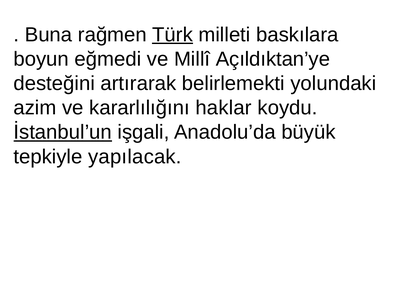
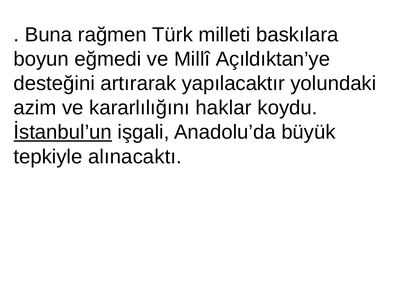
Türk underline: present -> none
belirlemekti: belirlemekti -> yapılacaktır
yapılacak: yapılacak -> alınacaktı
